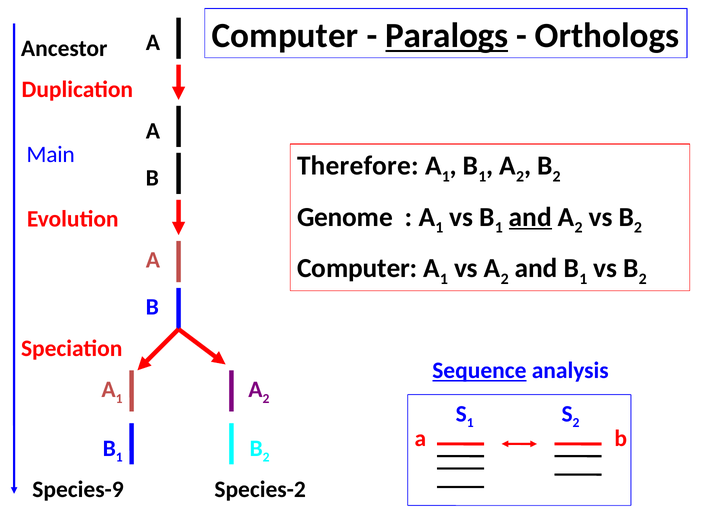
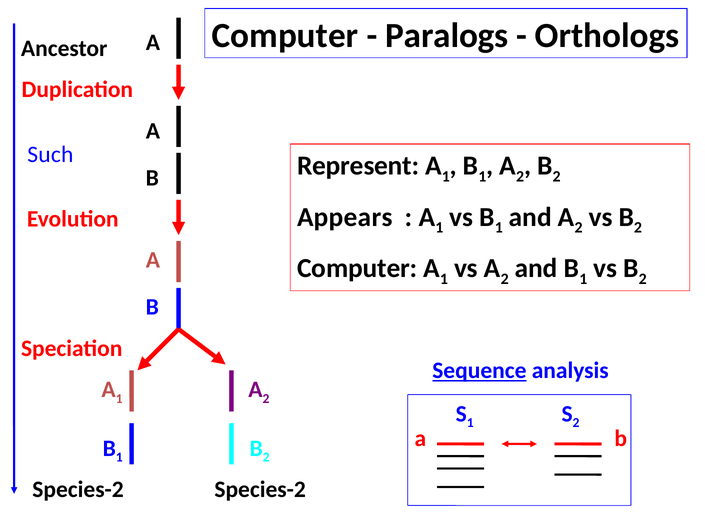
Paralogs underline: present -> none
Main: Main -> Such
Therefore: Therefore -> Represent
Genome: Genome -> Appears
and at (530, 217) underline: present -> none
Species-9 at (78, 489): Species-9 -> Species-2
